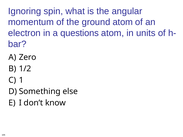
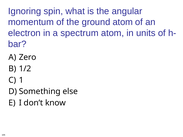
questions: questions -> spectrum
